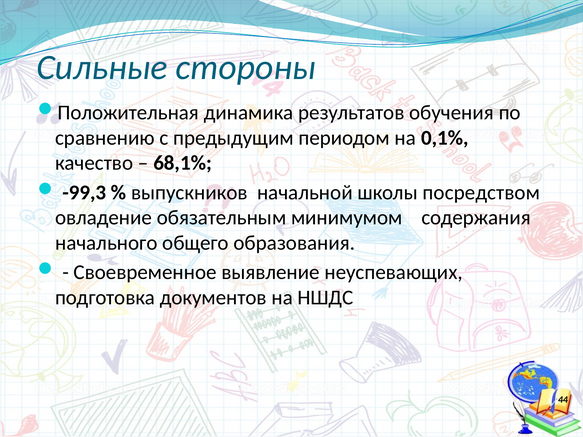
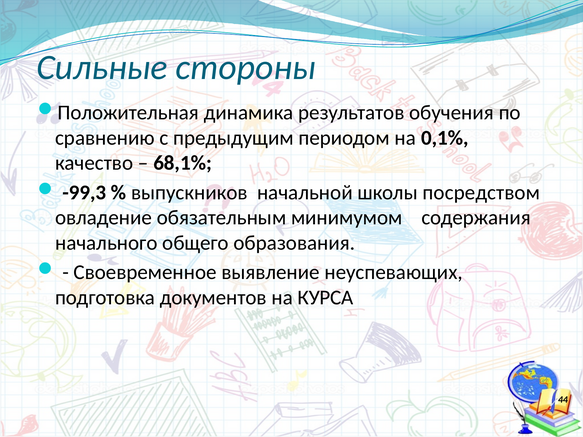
НШДС: НШДС -> КУРСА
